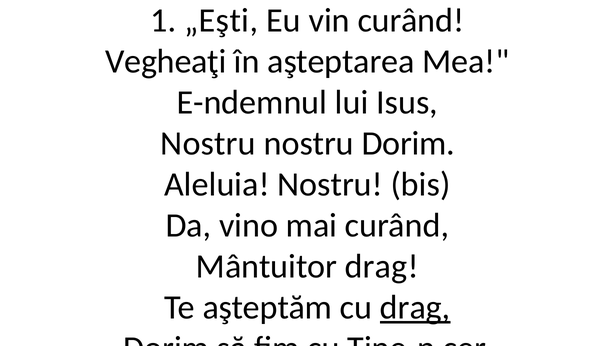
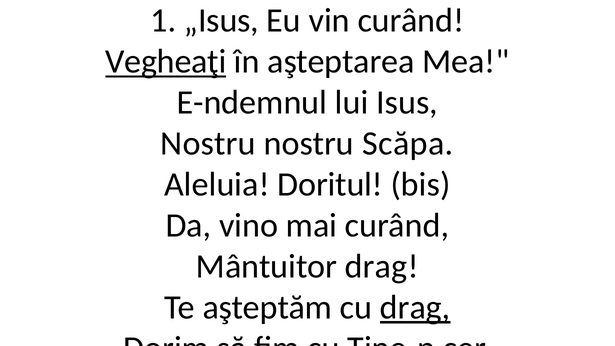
„Eşti: „Eşti -> „Isus
Vegheaţi underline: none -> present
nostru Dorim: Dorim -> Scăpa
Aleluia Nostru: Nostru -> Doritul
